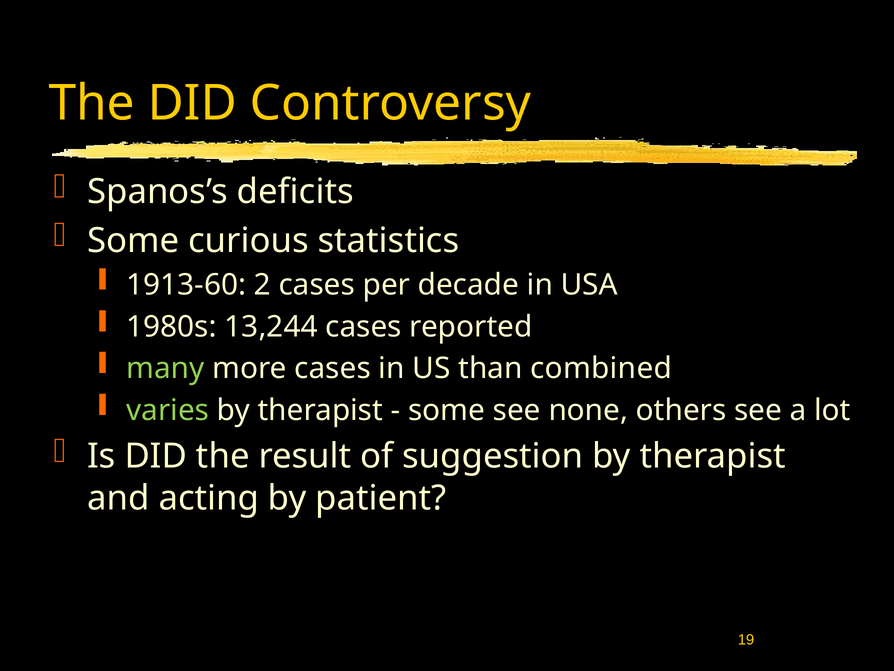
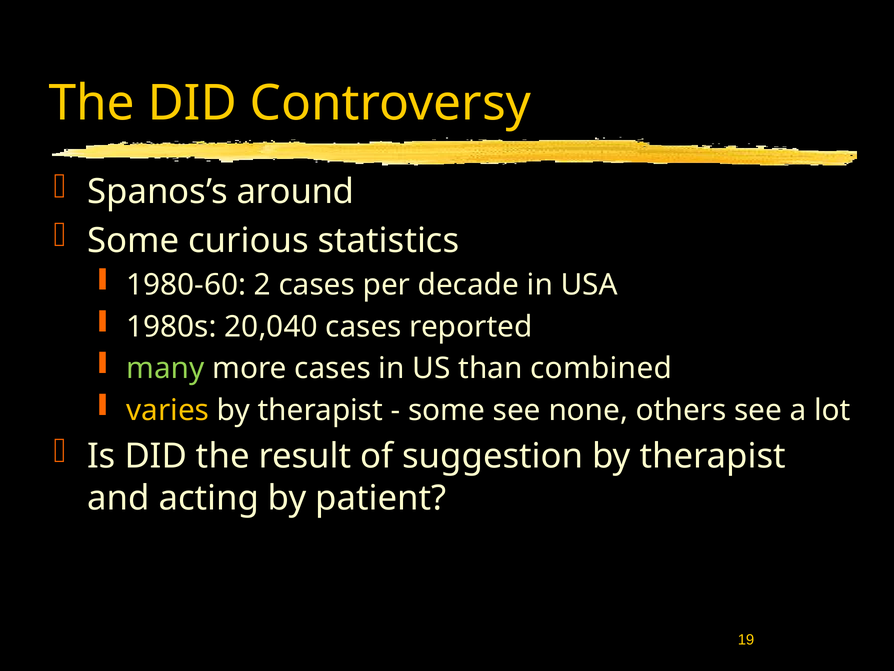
deficits: deficits -> around
1913-60: 1913-60 -> 1980-60
13,244: 13,244 -> 20,040
varies colour: light green -> yellow
